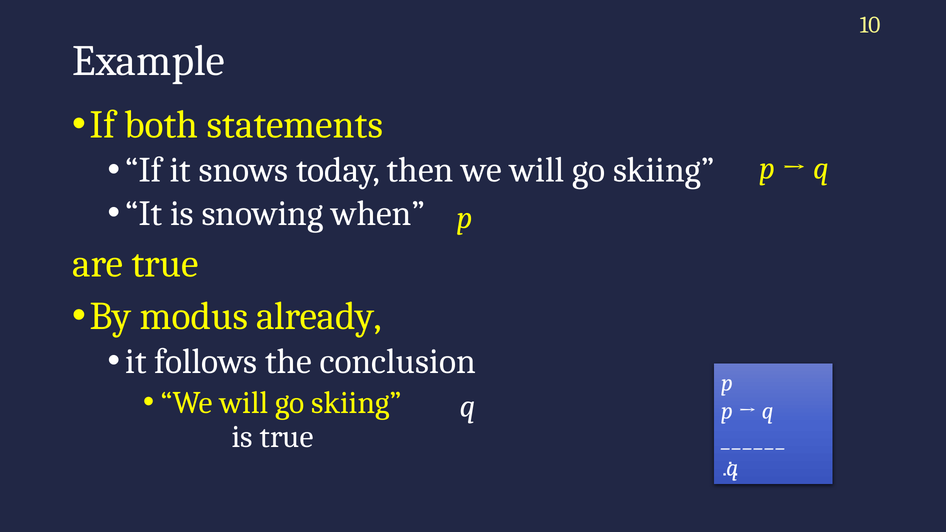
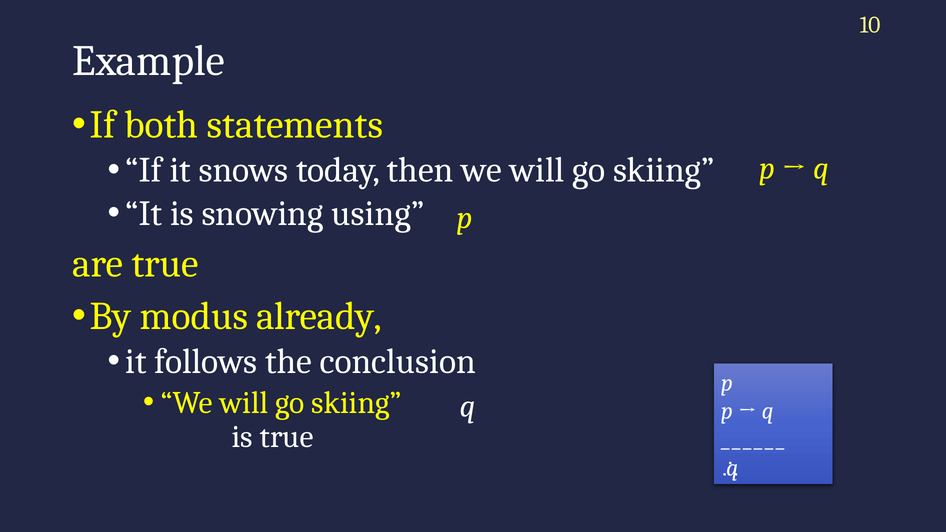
when: when -> using
